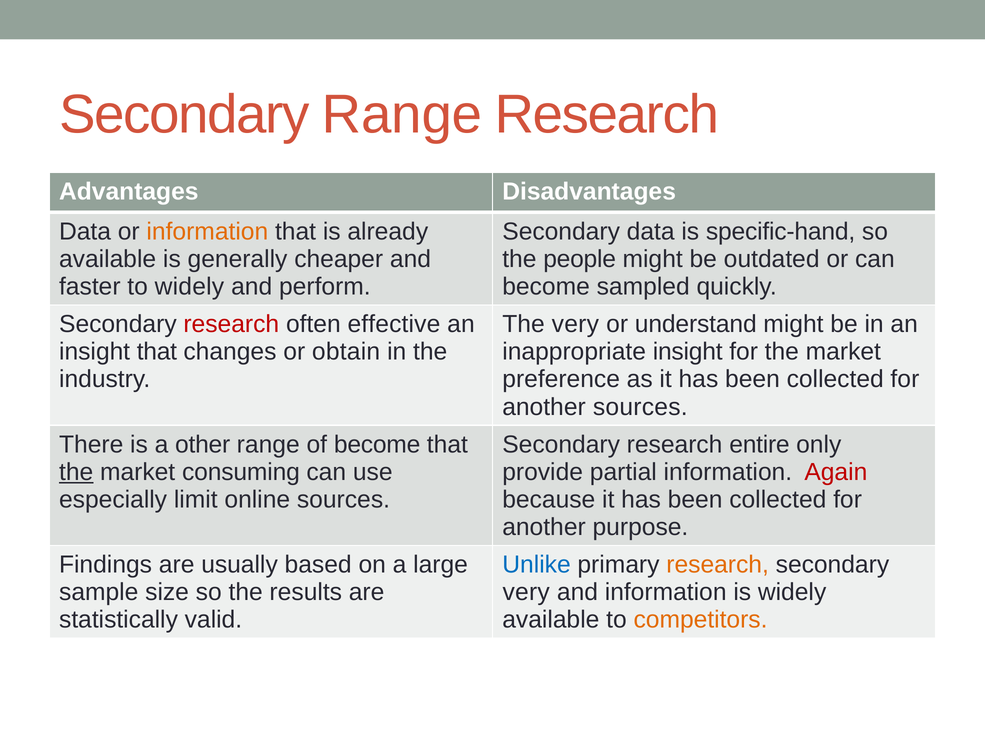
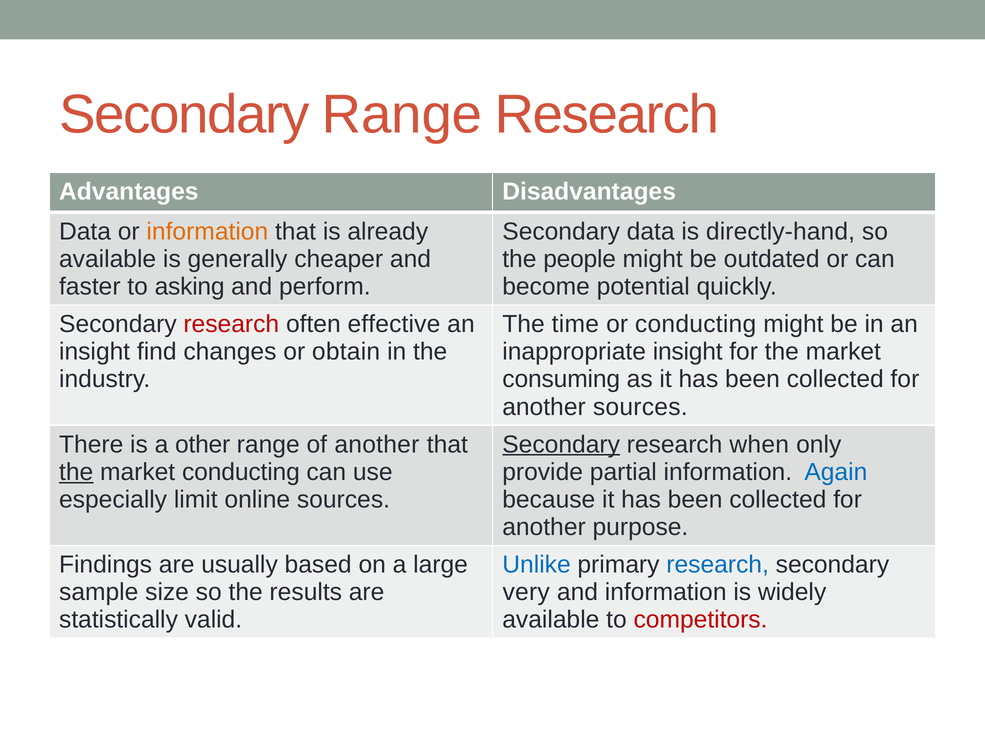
specific-hand: specific-hand -> directly-hand
to widely: widely -> asking
sampled: sampled -> potential
The very: very -> time
or understand: understand -> conducting
insight that: that -> find
preference: preference -> consuming
of become: become -> another
Secondary at (561, 444) underline: none -> present
entire: entire -> when
market consuming: consuming -> conducting
Again colour: red -> blue
research at (718, 564) colour: orange -> blue
competitors colour: orange -> red
